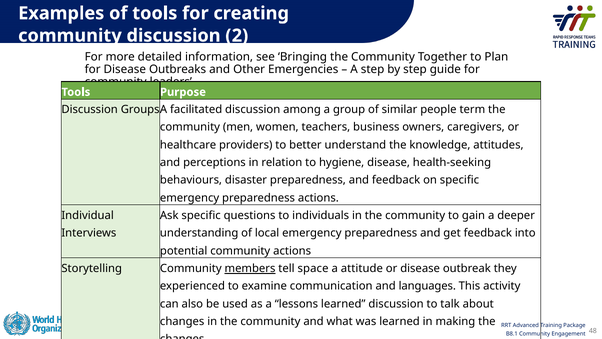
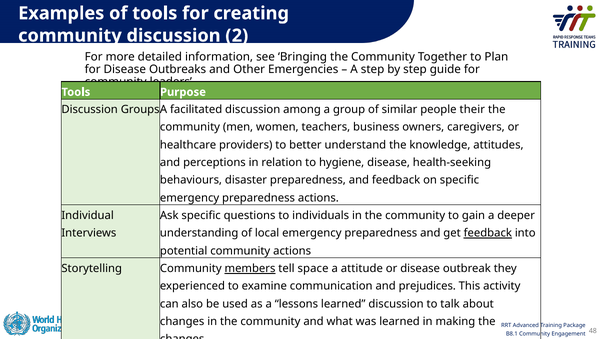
term: term -> their
feedback at (488, 233) underline: none -> present
languages: languages -> prejudices
